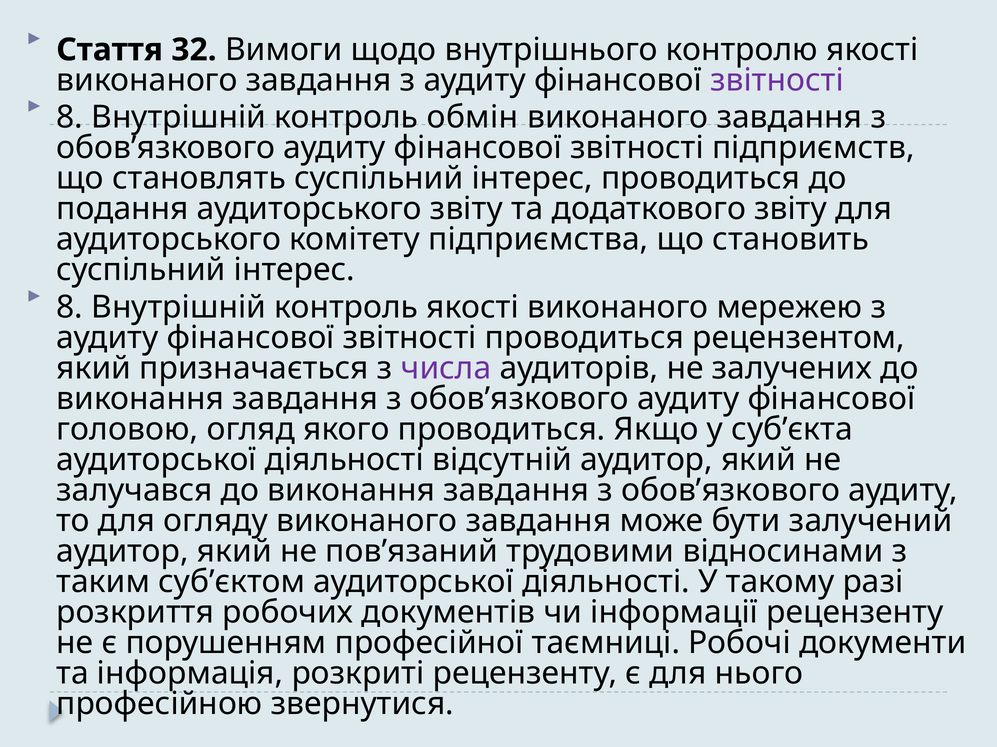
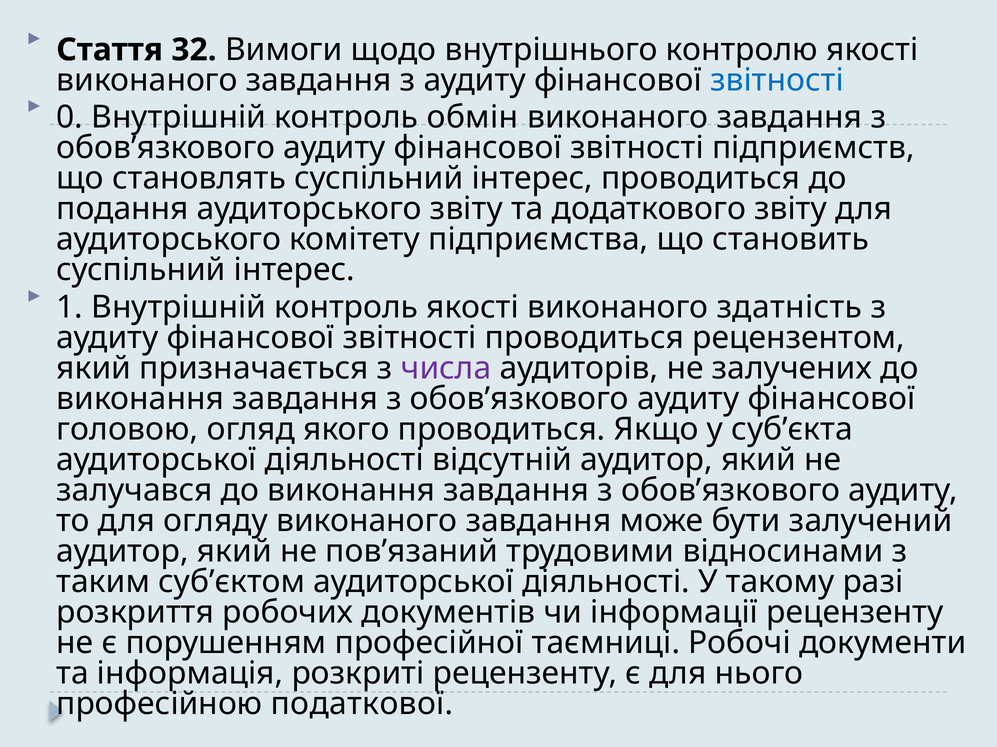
звітності at (777, 80) colour: purple -> blue
8 at (70, 118): 8 -> 0
8 at (70, 307): 8 -> 1
мережею: мережею -> здатність
звернутися: звернутися -> податкової
